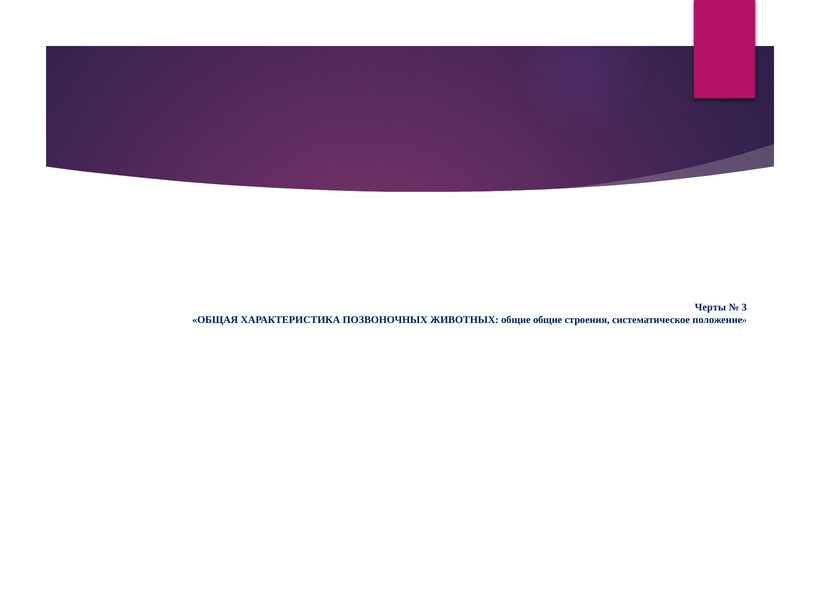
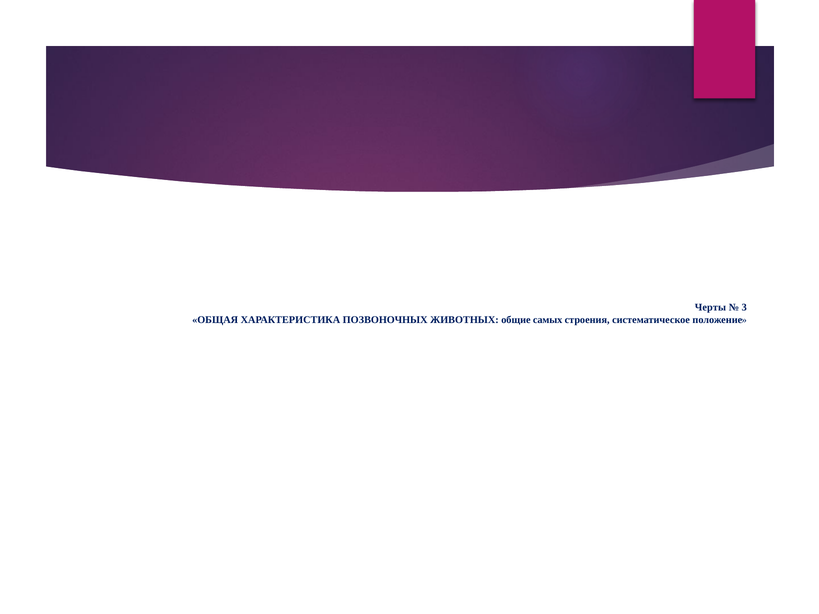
общие общие: общие -> самых
